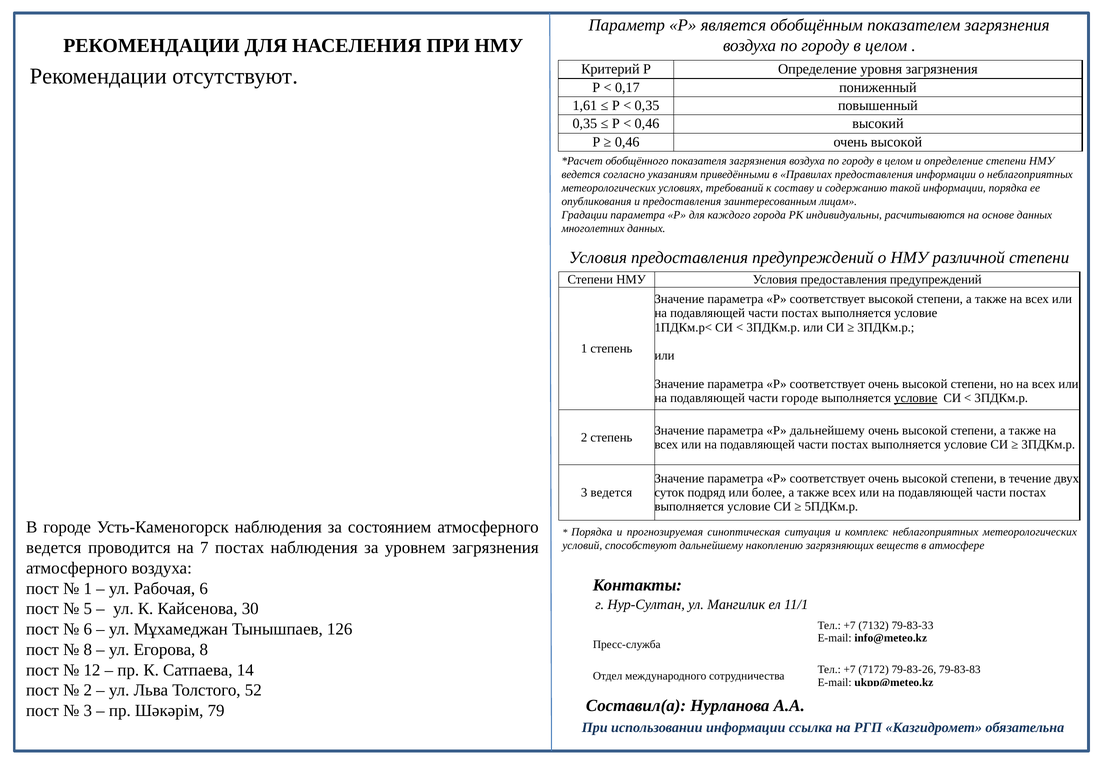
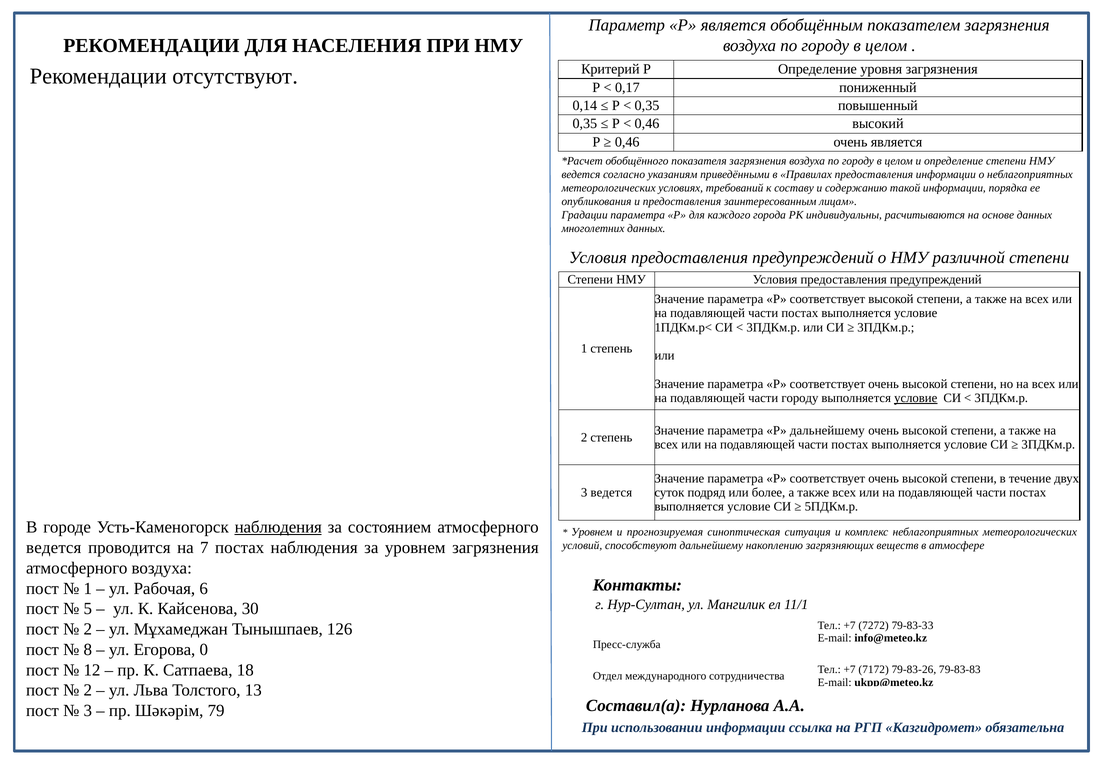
1,61: 1,61 -> 0,14
0,46 очень высокой: высокой -> является
части городе: городе -> городу
наблюдения at (278, 527) underline: none -> present
Порядка at (592, 532): Порядка -> Уровнем
7132: 7132 -> 7272
6 at (88, 629): 6 -> 2
Егорова 8: 8 -> 0
14: 14 -> 18
52: 52 -> 13
